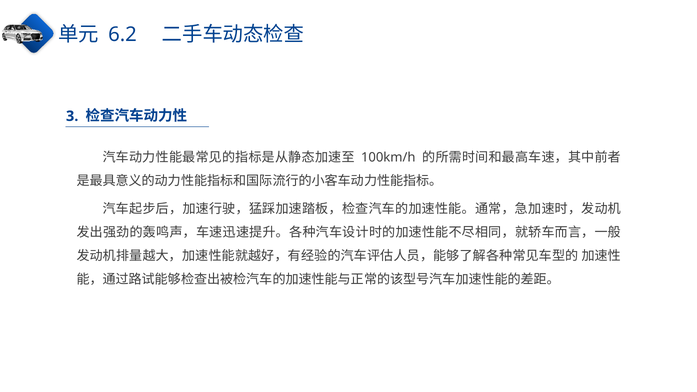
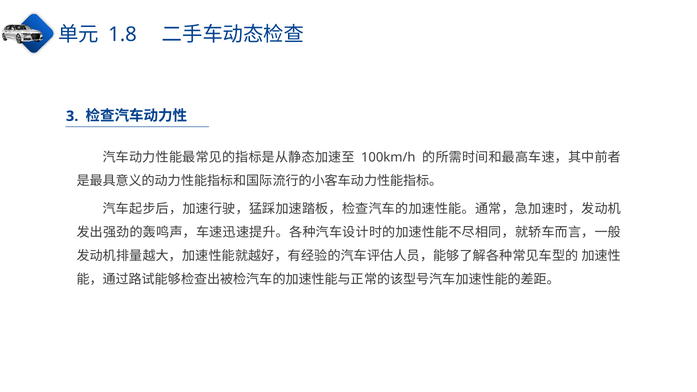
6.2: 6.2 -> 1.8
